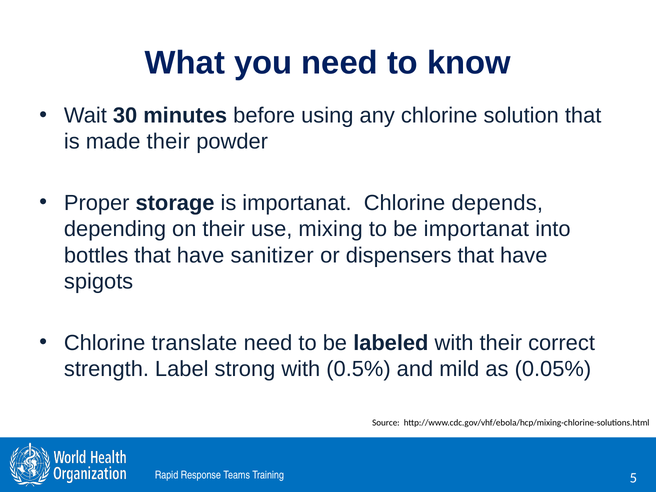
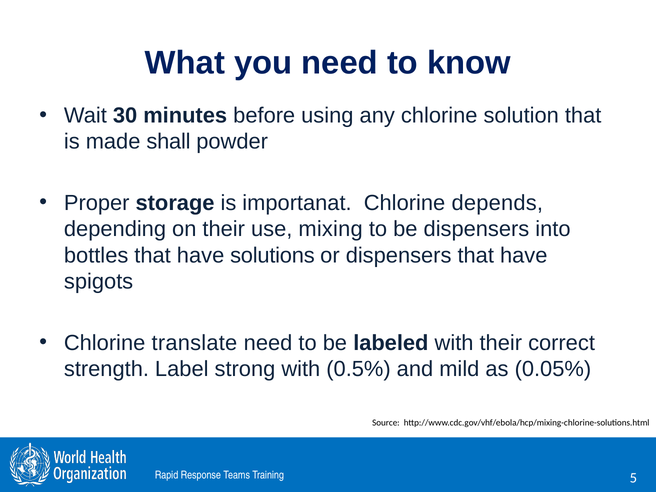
made their: their -> shall
be importanat: importanat -> dispensers
sanitizer: sanitizer -> solutions
